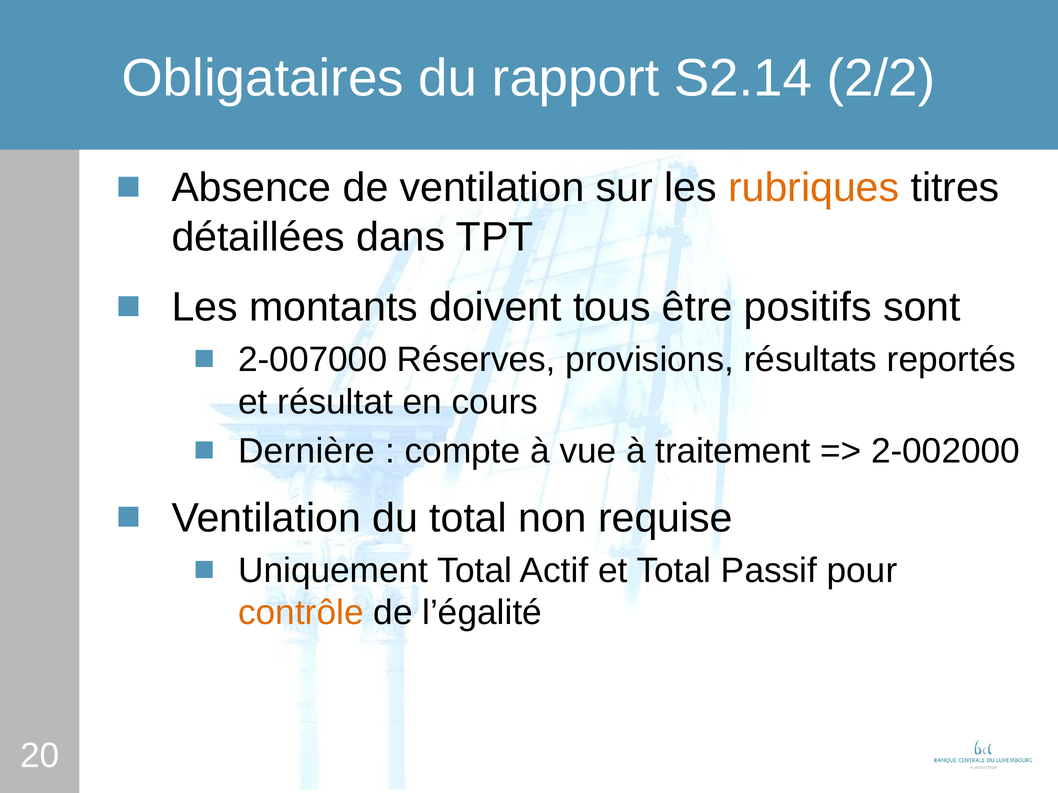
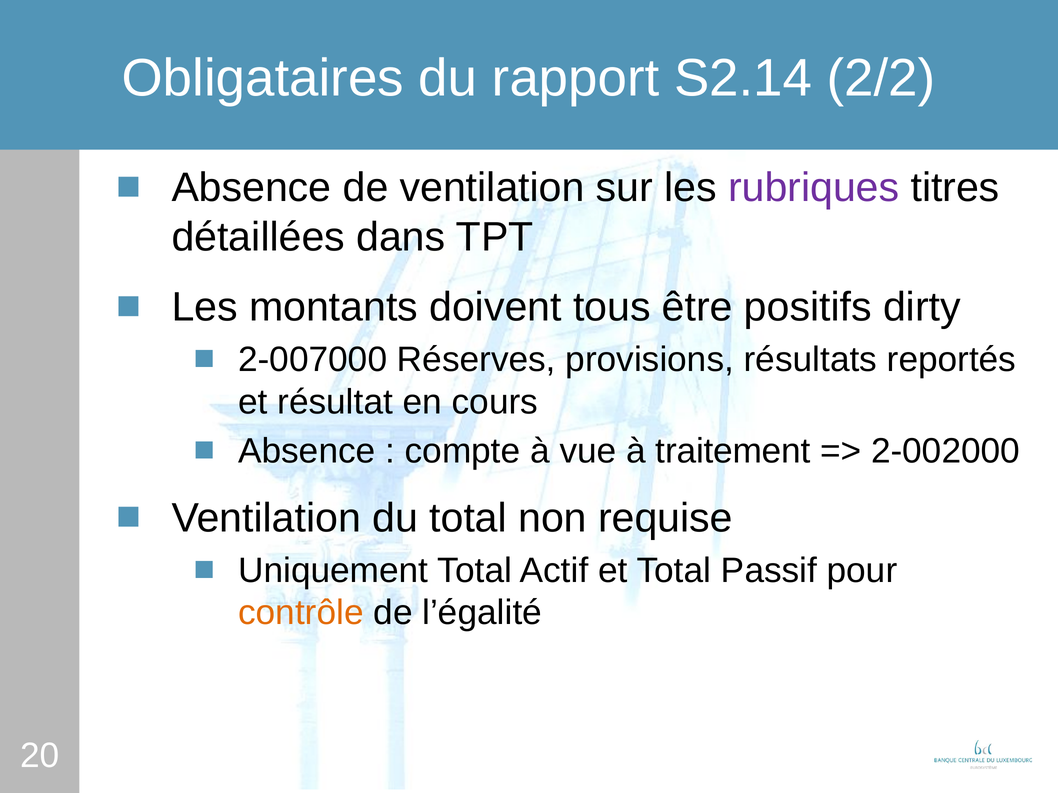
rubriques colour: orange -> purple
sont: sont -> dirty
Dernière at (307, 452): Dernière -> Absence
